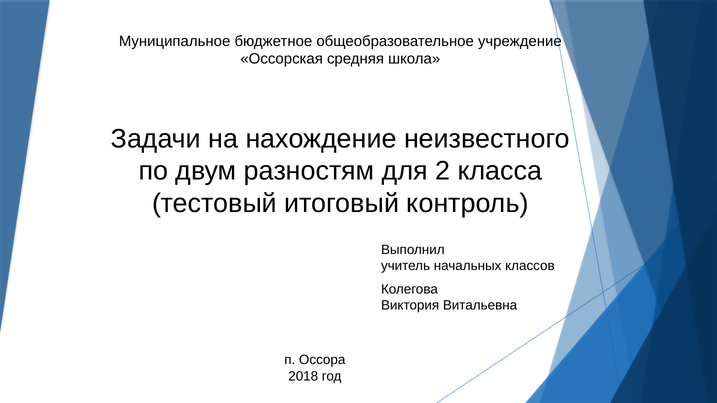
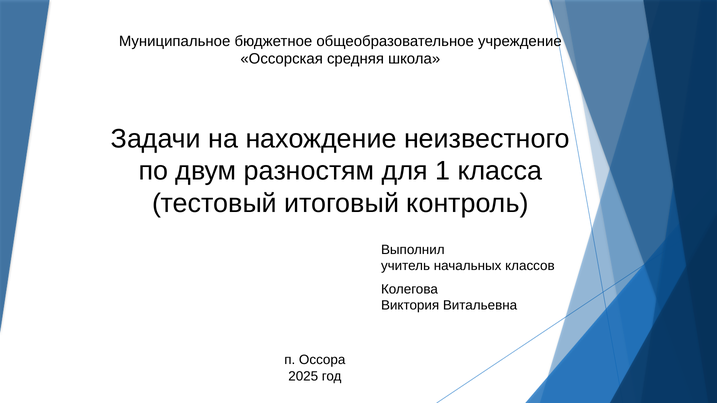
2: 2 -> 1
2018: 2018 -> 2025
